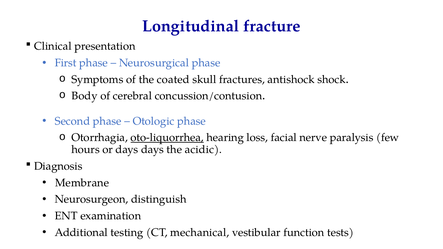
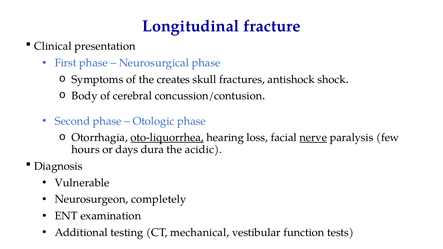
coated: coated -> creates
nerve underline: none -> present
days days: days -> dura
Membrane: Membrane -> Vulnerable
distinguish: distinguish -> completely
